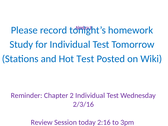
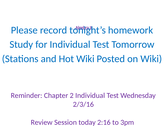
Hot Test: Test -> Wiki
